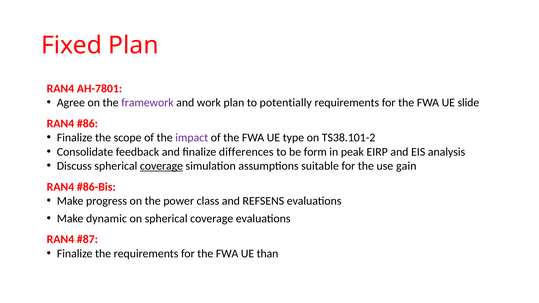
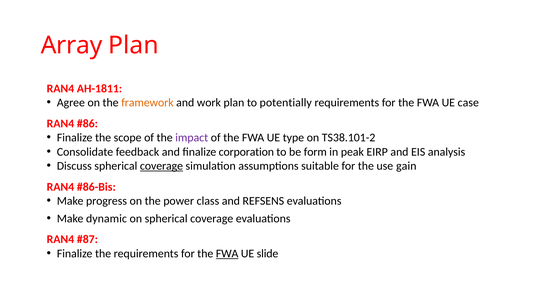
Fixed: Fixed -> Array
AH-7801: AH-7801 -> AH-1811
framework colour: purple -> orange
slide: slide -> case
differences: differences -> corporation
FWA at (227, 254) underline: none -> present
than: than -> slide
